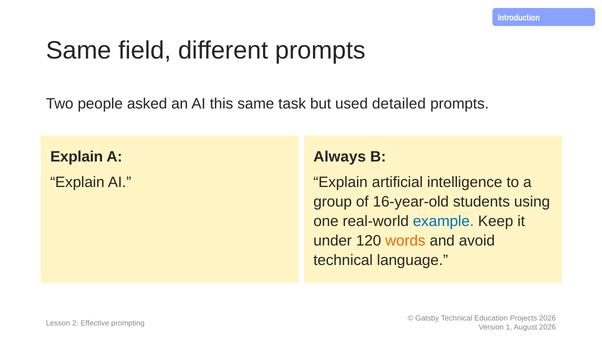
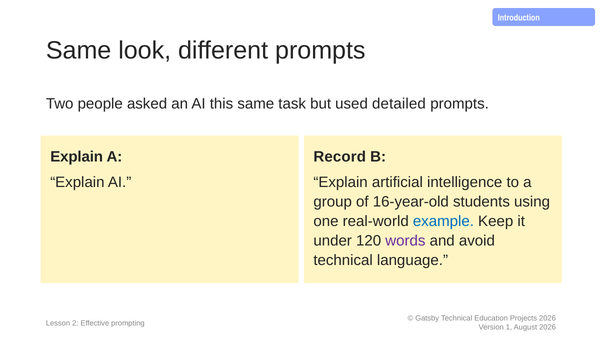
field: field -> look
Always: Always -> Record
words colour: orange -> purple
